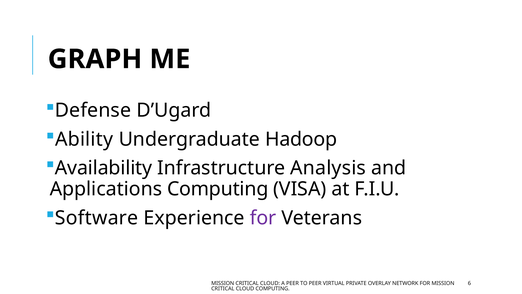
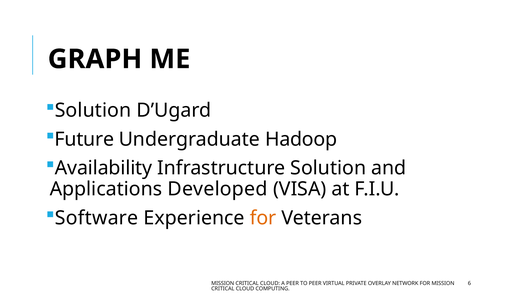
Defense at (93, 110): Defense -> Solution
Ability: Ability -> Future
Infrastructure Analysis: Analysis -> Solution
Applications Computing: Computing -> Developed
for at (263, 218) colour: purple -> orange
